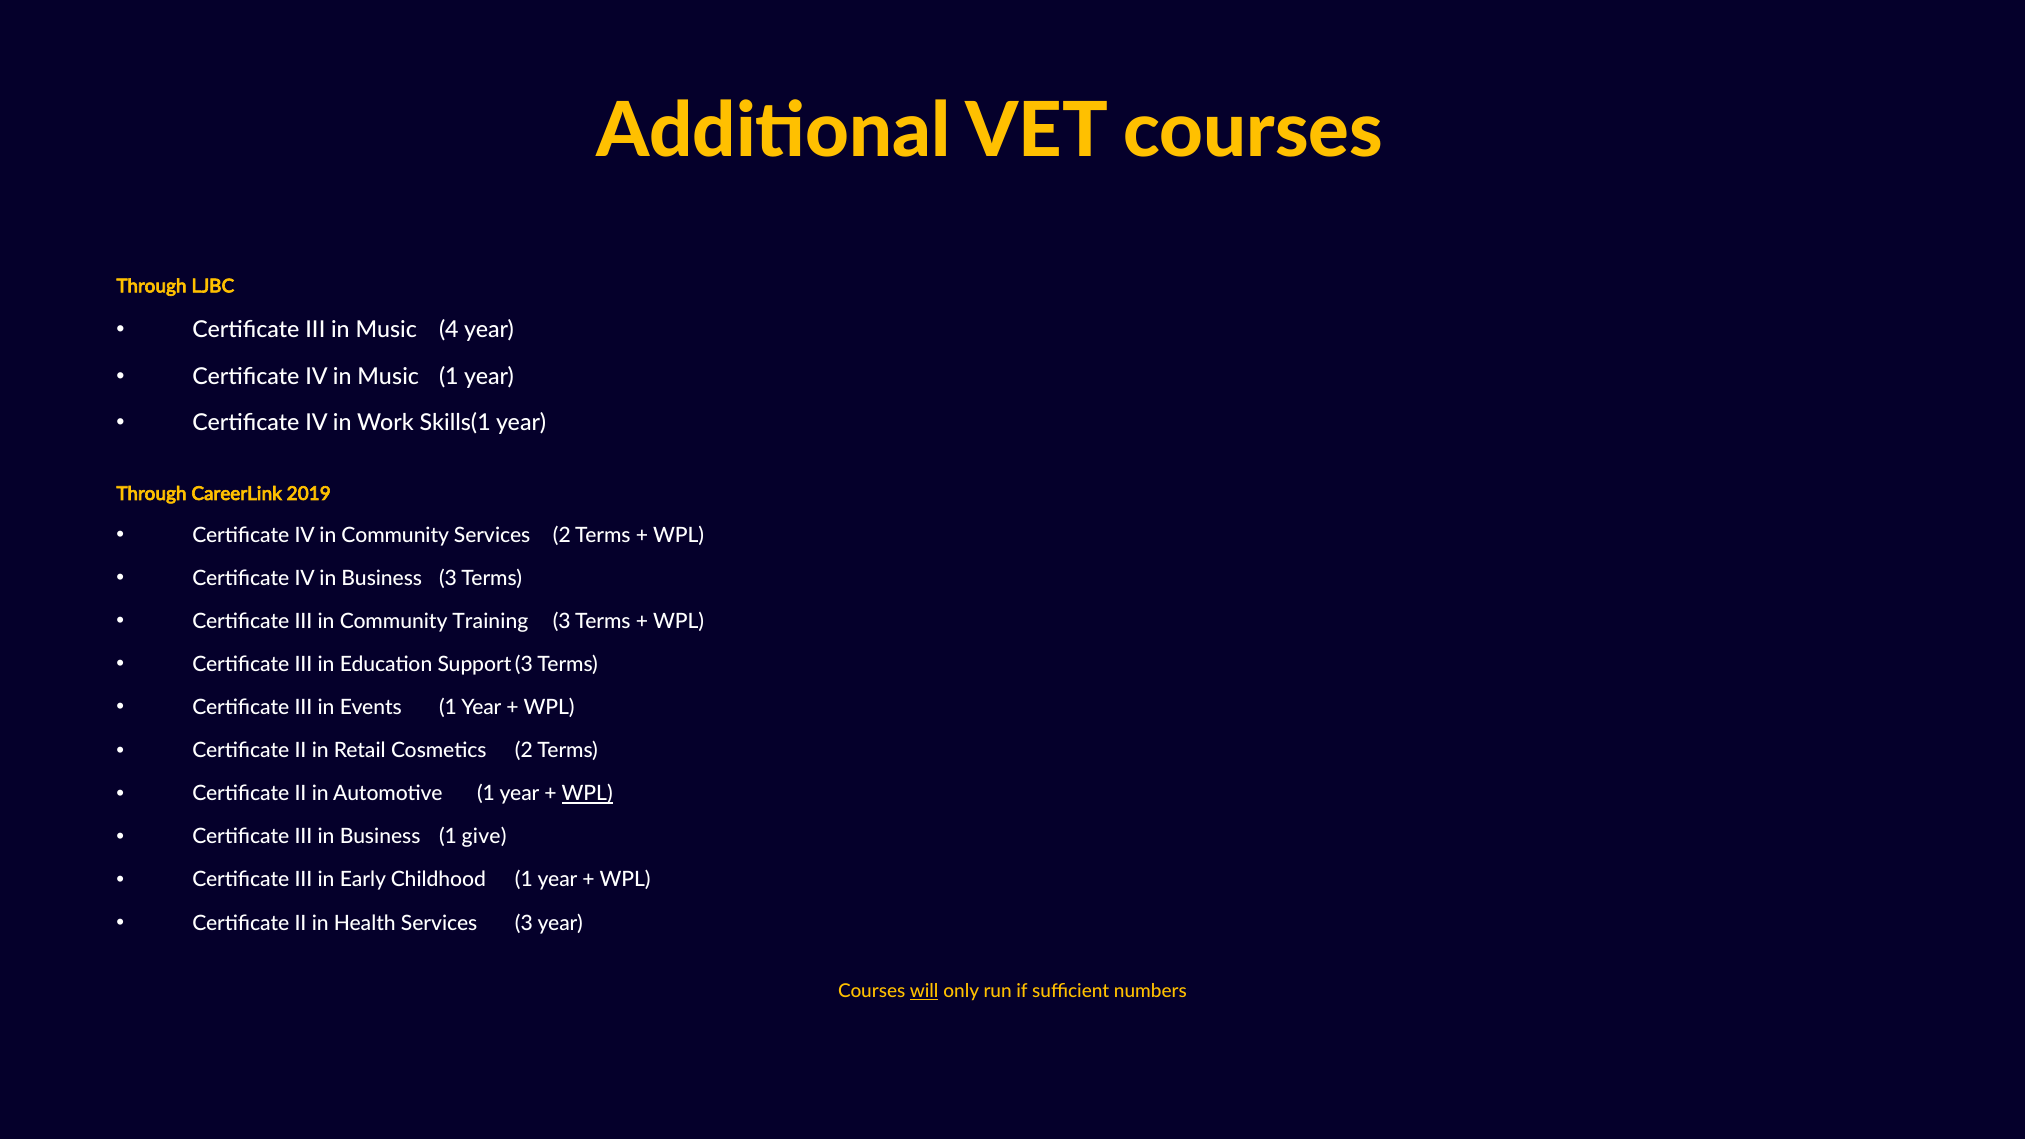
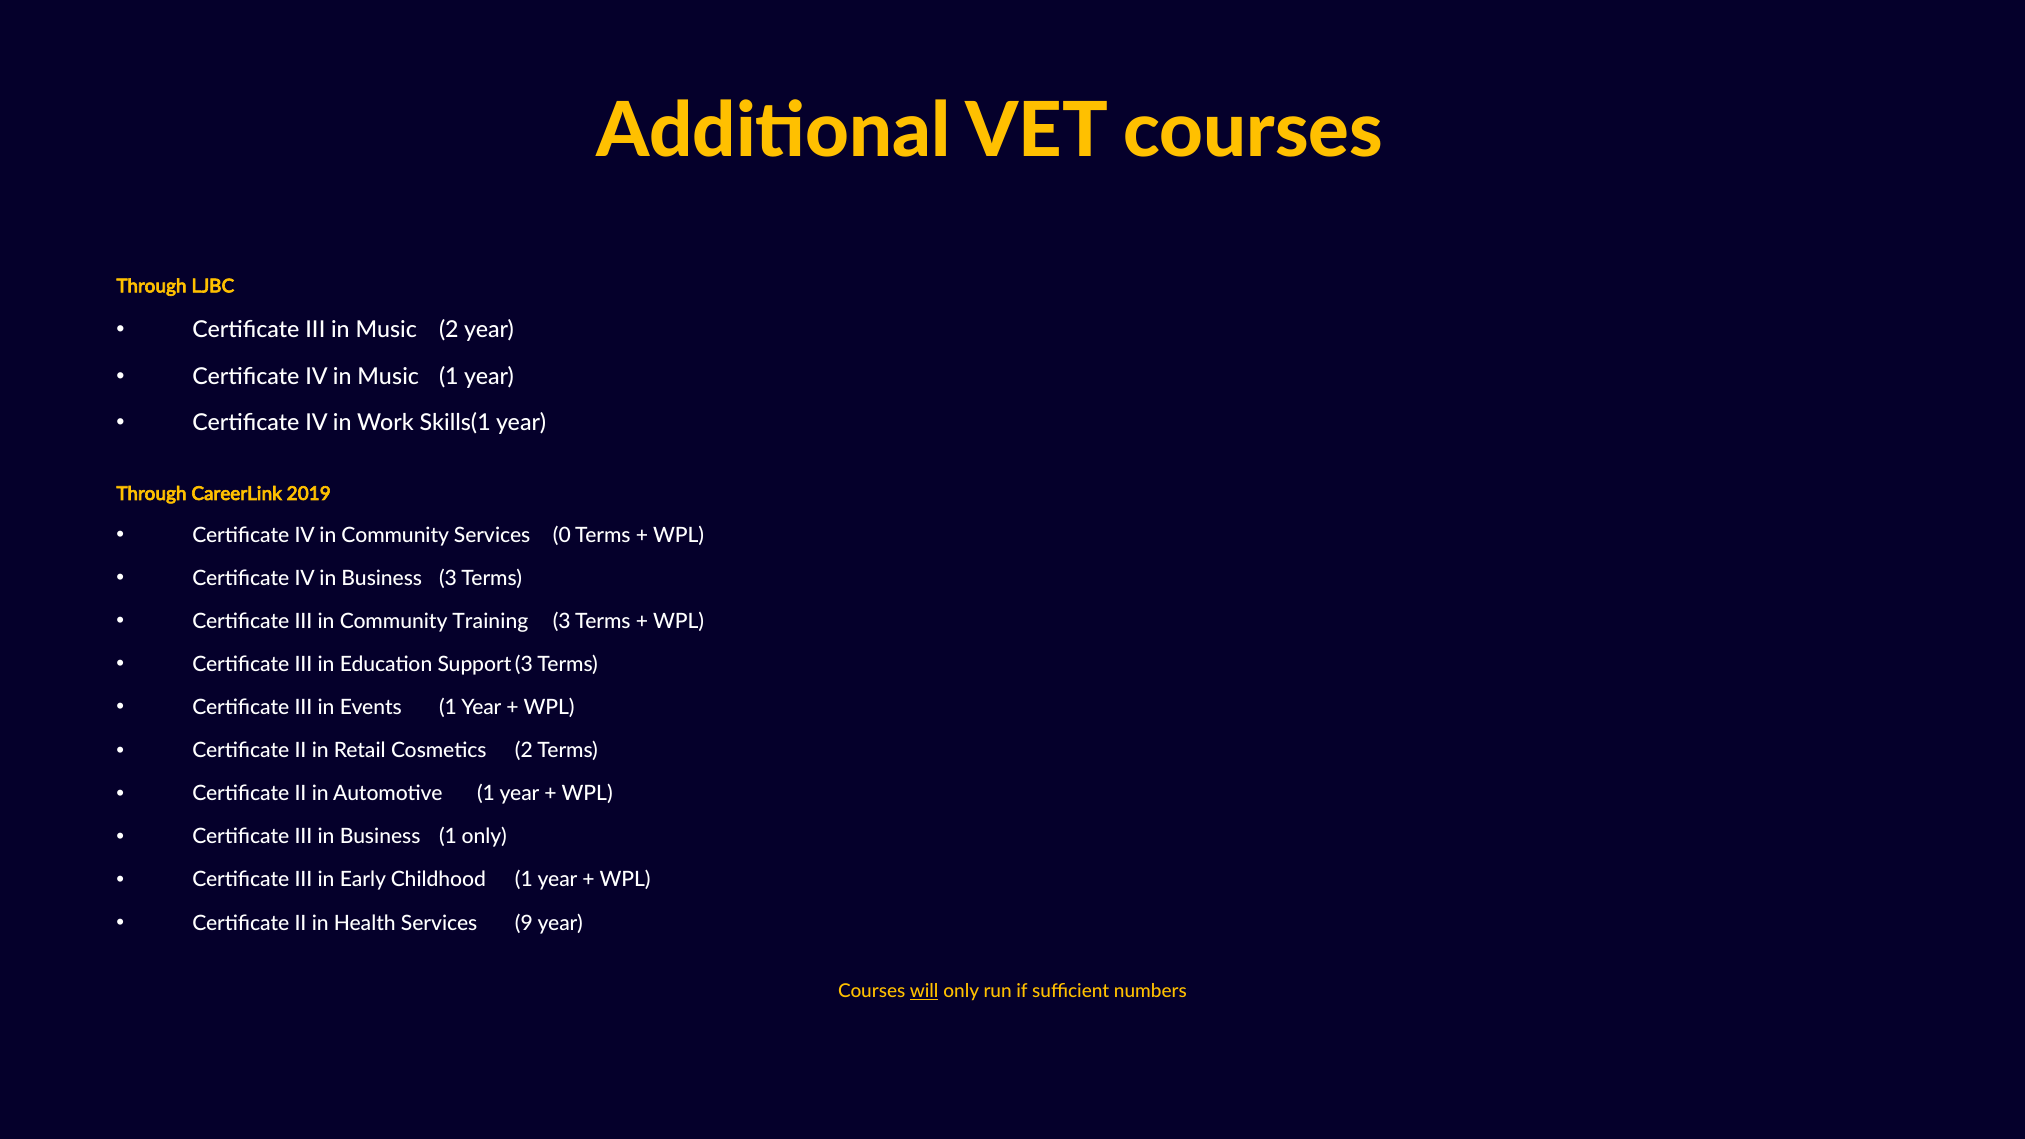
Music 4: 4 -> 2
Services 2: 2 -> 0
WPL at (587, 794) underline: present -> none
1 give: give -> only
Services 3: 3 -> 9
